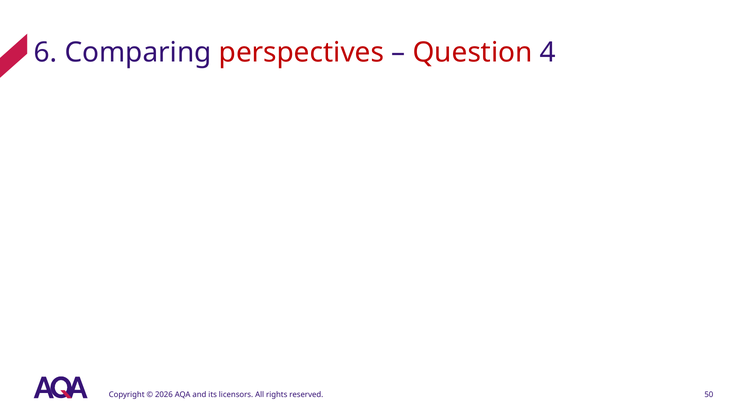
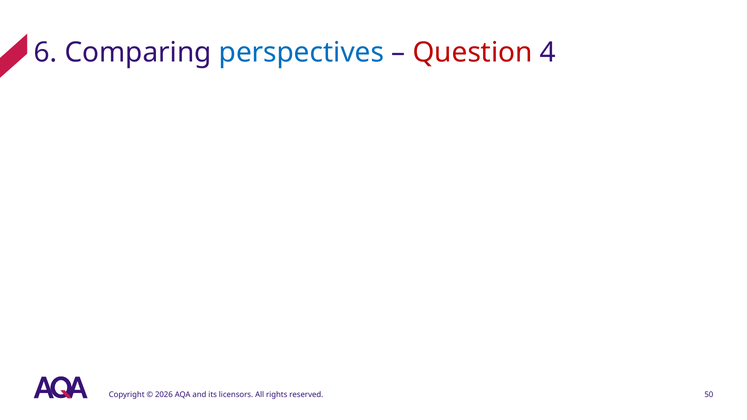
perspectives colour: red -> blue
